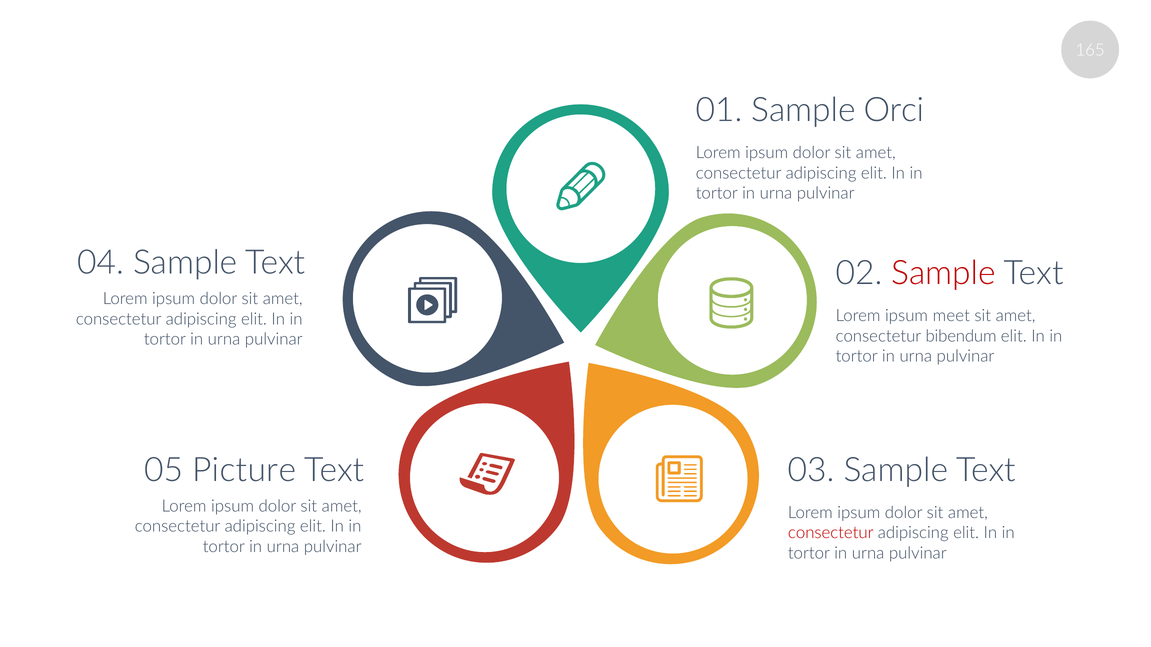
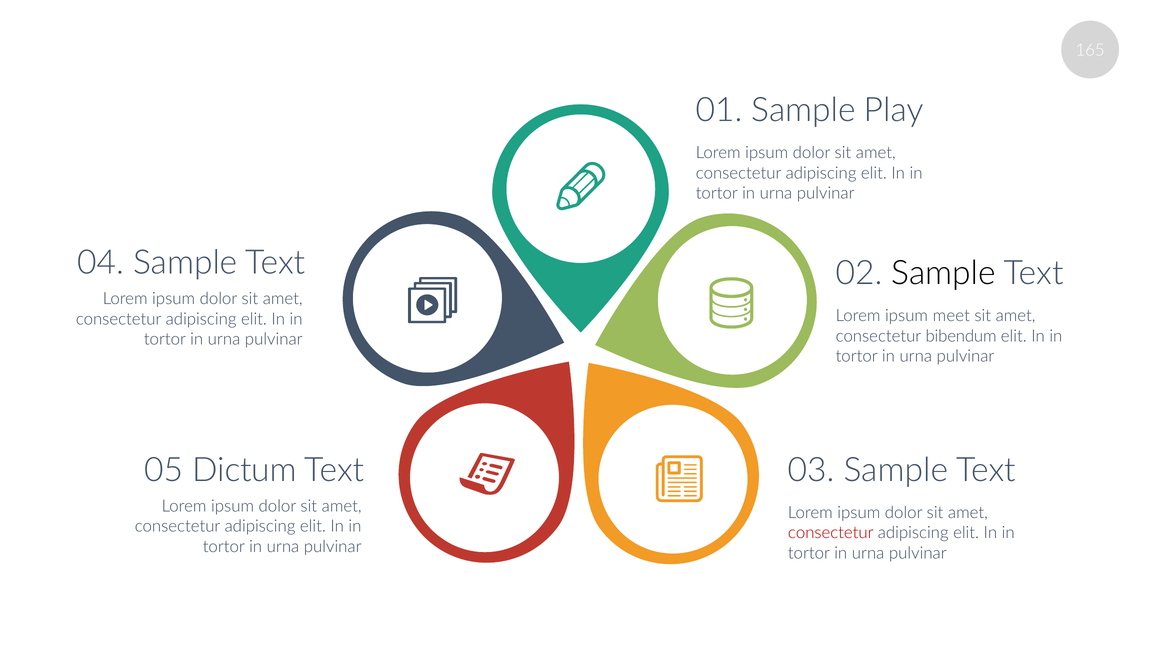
Orci: Orci -> Play
Sample at (944, 273) colour: red -> black
Picture: Picture -> Dictum
